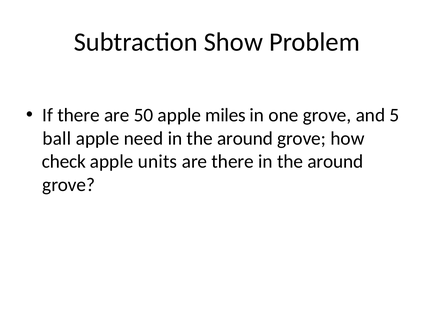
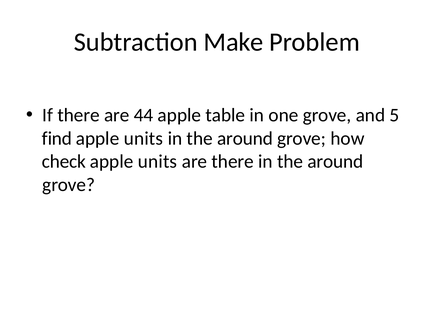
Show: Show -> Make
50: 50 -> 44
miles: miles -> table
ball: ball -> find
need at (143, 139): need -> units
